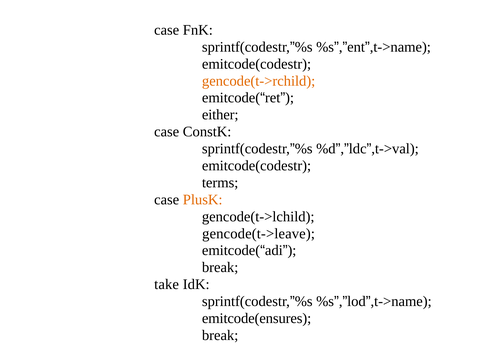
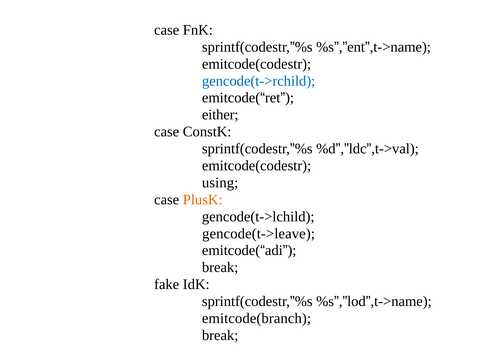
gencode(t->rchild colour: orange -> blue
terms: terms -> using
take: take -> fake
emitcode(ensures: emitcode(ensures -> emitcode(branch
